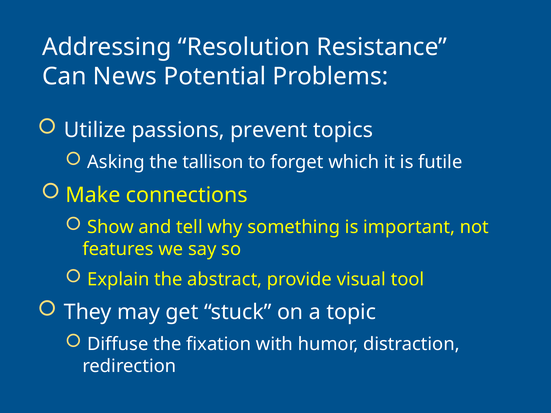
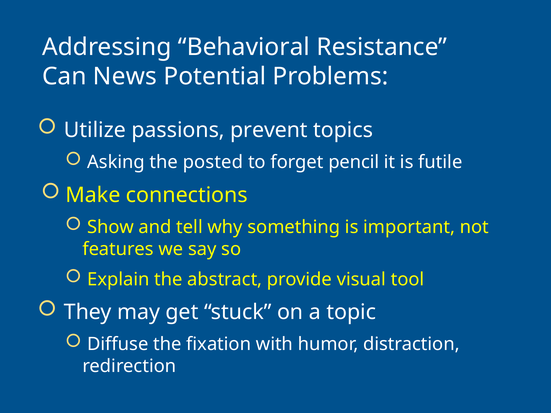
Resolution: Resolution -> Behavioral
tallison: tallison -> posted
which: which -> pencil
